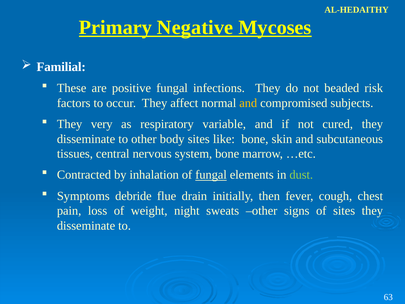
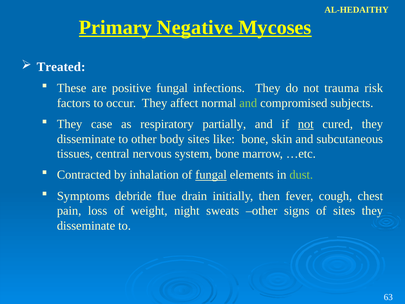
Familial: Familial -> Treated
beaded: beaded -> trauma
and at (248, 103) colour: yellow -> light green
very: very -> case
variable: variable -> partially
not at (306, 124) underline: none -> present
